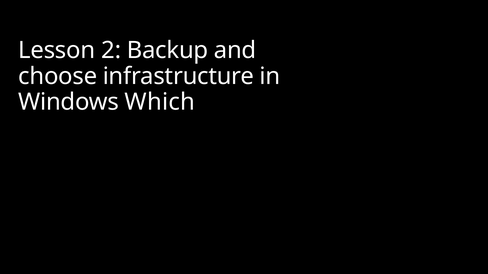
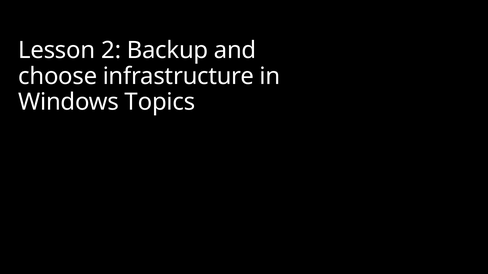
Which: Which -> Topics
